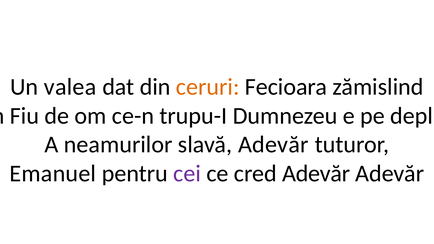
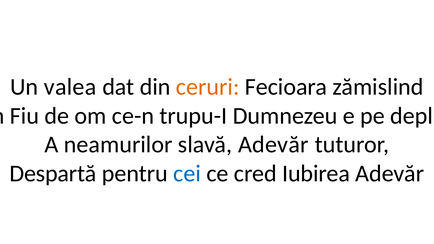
Emanuel: Emanuel -> Despartă
cei colour: purple -> blue
cred Adevăr: Adevăr -> Iubirea
